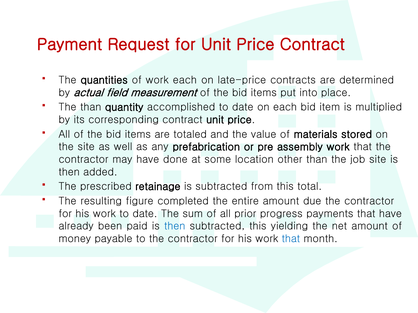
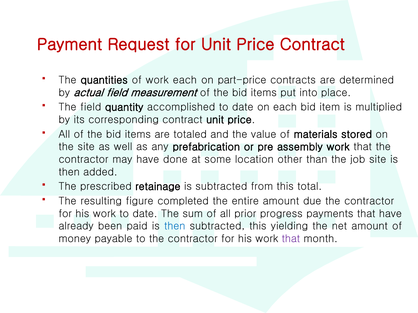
late-price: late-price -> part-price
The than: than -> field
that at (291, 239) colour: blue -> purple
